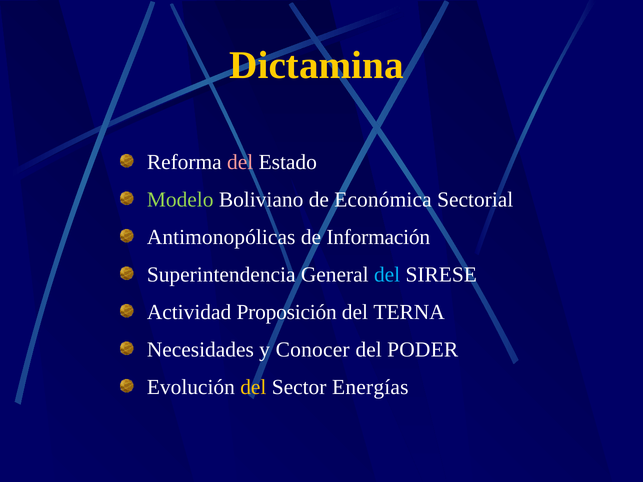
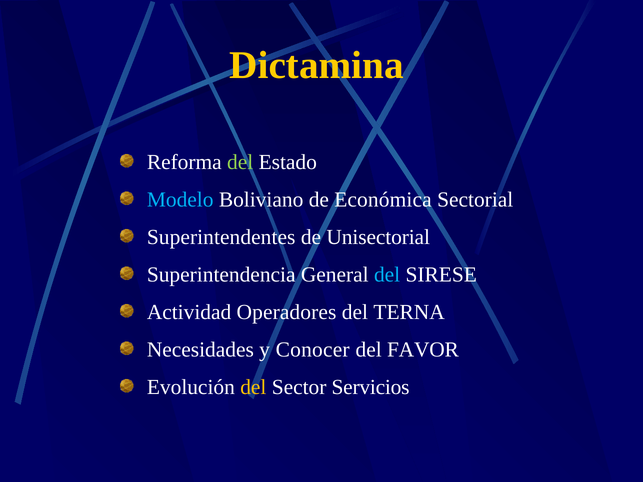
del at (240, 162) colour: pink -> light green
Modelo colour: light green -> light blue
Antimonopólicas: Antimonopólicas -> Superintendentes
Información: Información -> Unisectorial
Proposición: Proposición -> Operadores
PODER: PODER -> FAVOR
Energías: Energías -> Servicios
